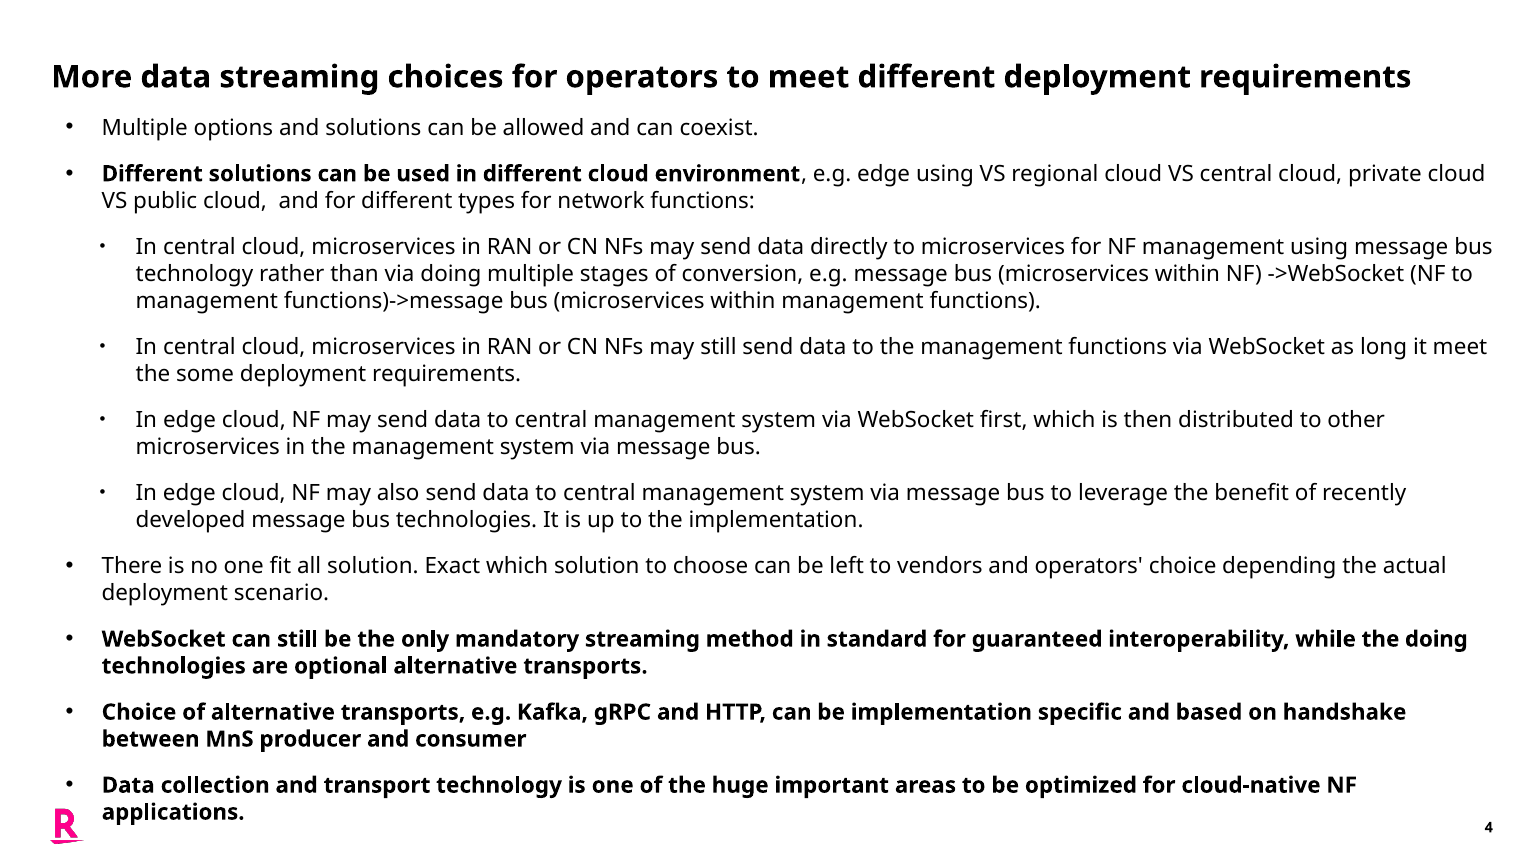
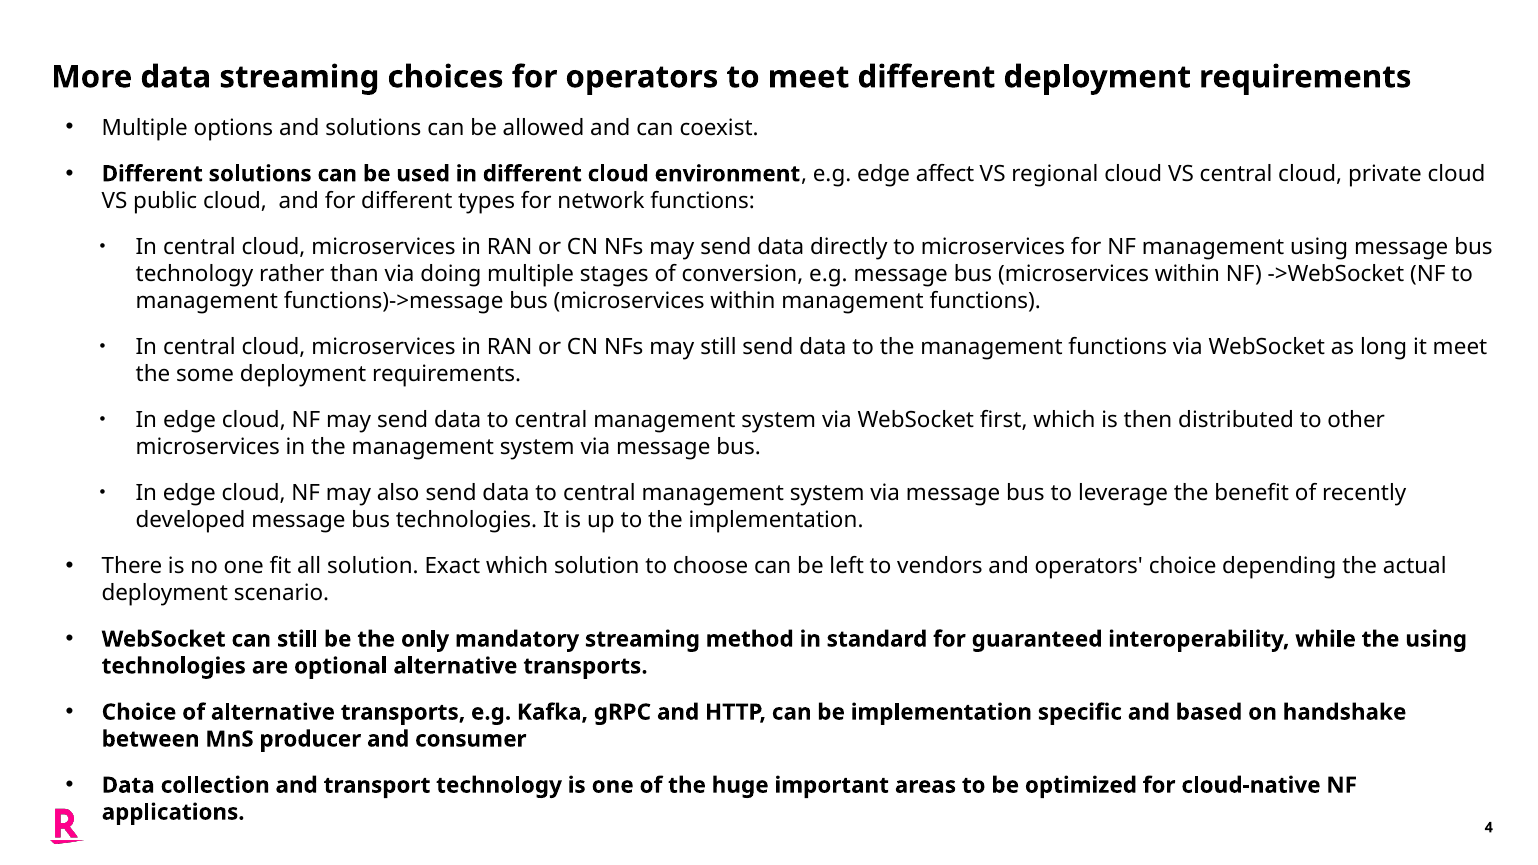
edge using: using -> affect
the doing: doing -> using
